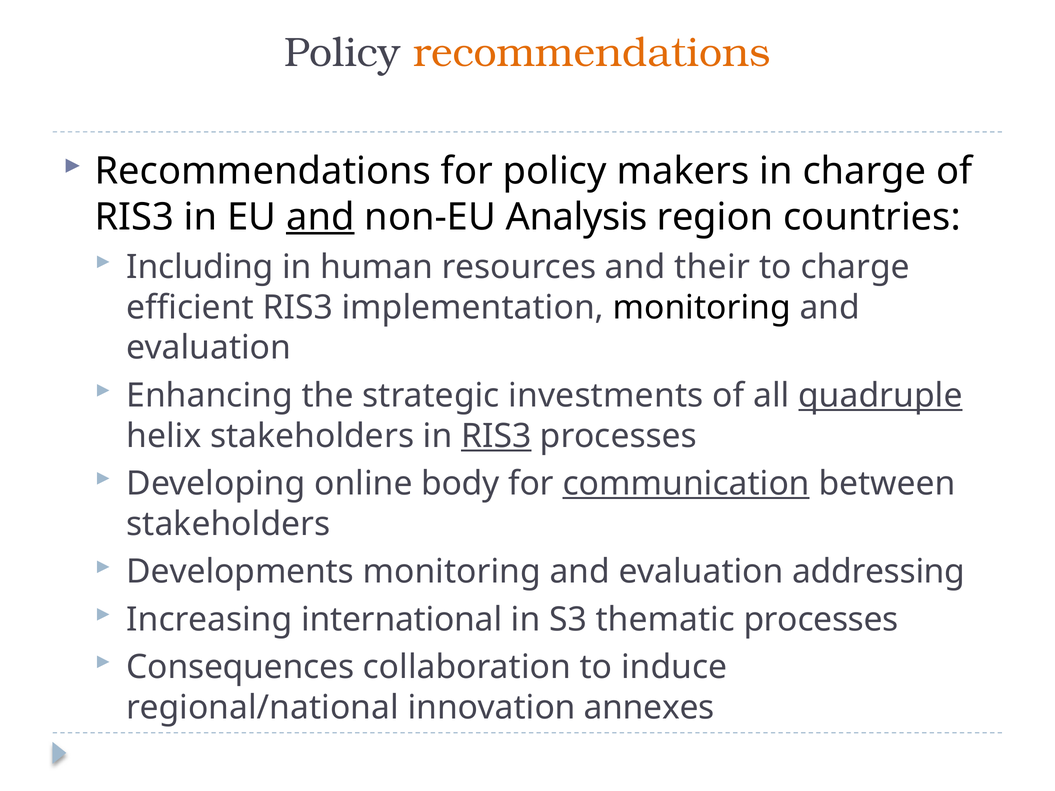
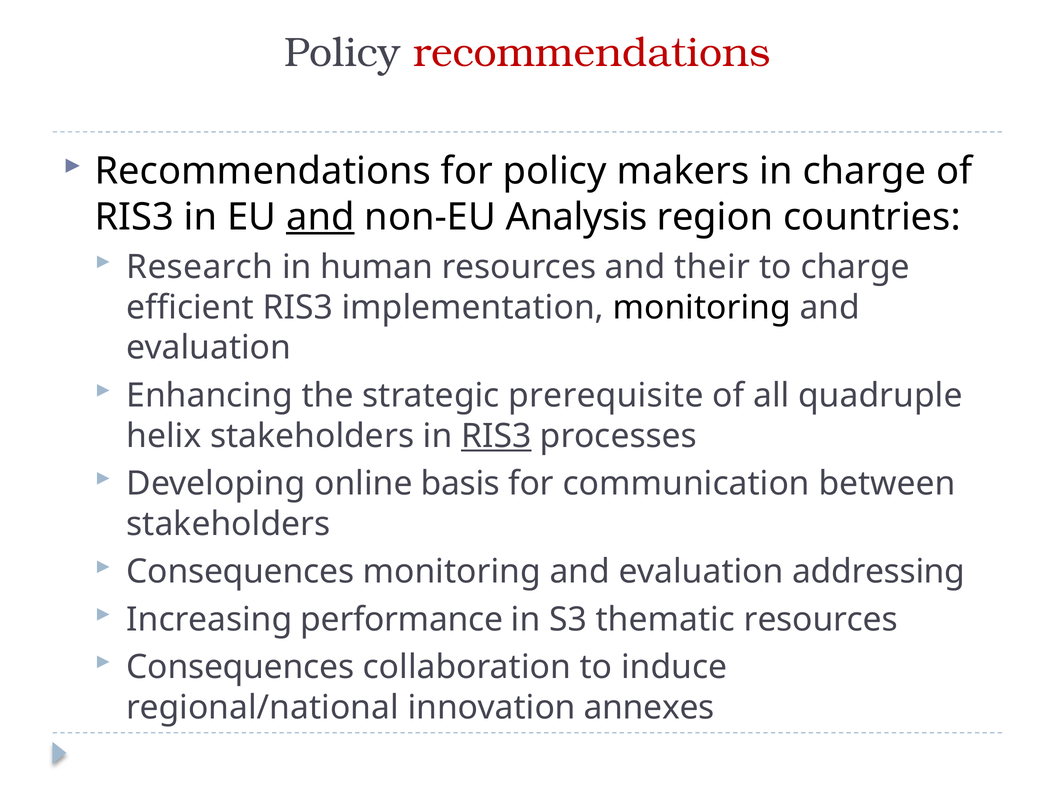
recommendations at (592, 53) colour: orange -> red
Including: Including -> Research
investments: investments -> prerequisite
quadruple underline: present -> none
body: body -> basis
communication underline: present -> none
Developments at (240, 572): Developments -> Consequences
international: international -> performance
thematic processes: processes -> resources
